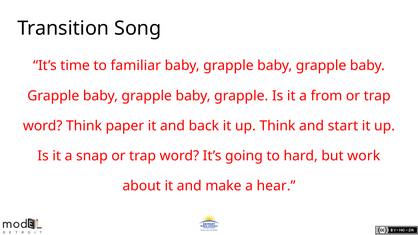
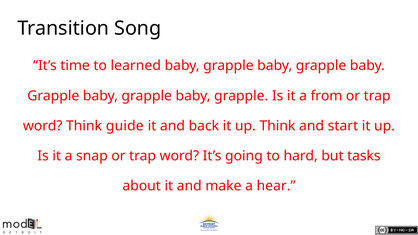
familiar: familiar -> learned
paper: paper -> guide
work: work -> tasks
